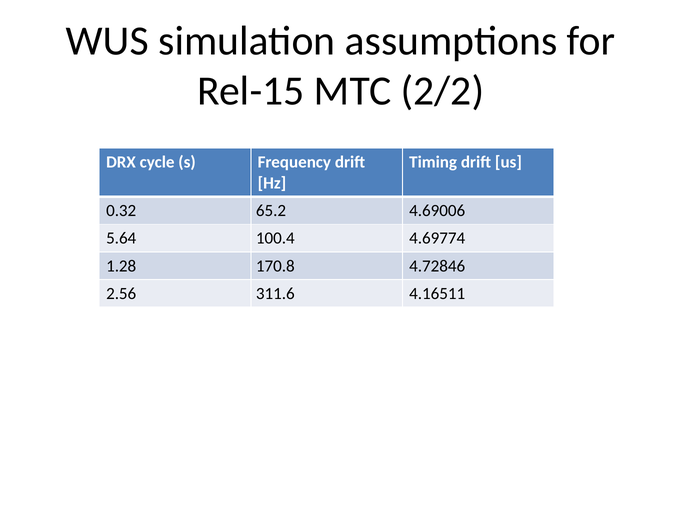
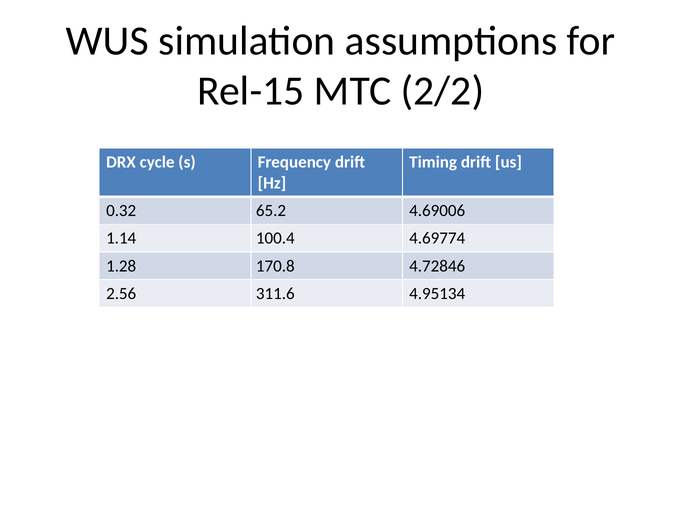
5.64: 5.64 -> 1.14
4.16511: 4.16511 -> 4.95134
